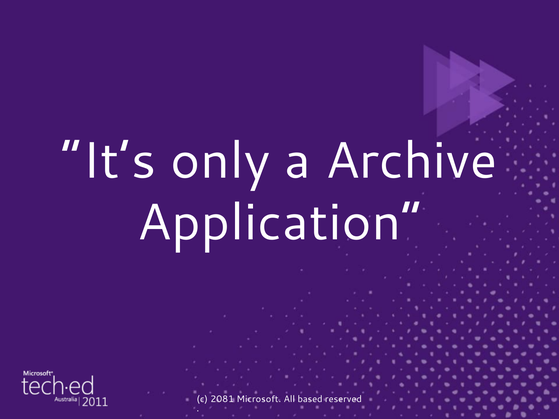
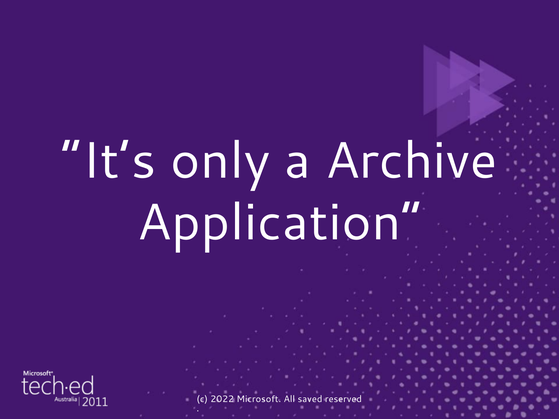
2081: 2081 -> 2022
based: based -> saved
